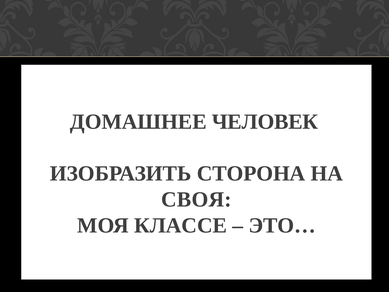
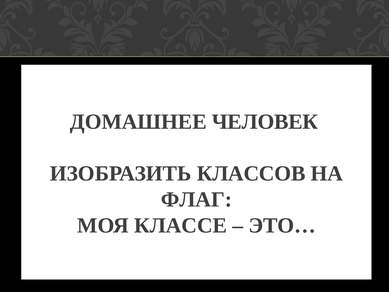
СТОРОНА: СТОРОНА -> КЛАССОВ
СВОЯ: СВОЯ -> ФЛАГ
